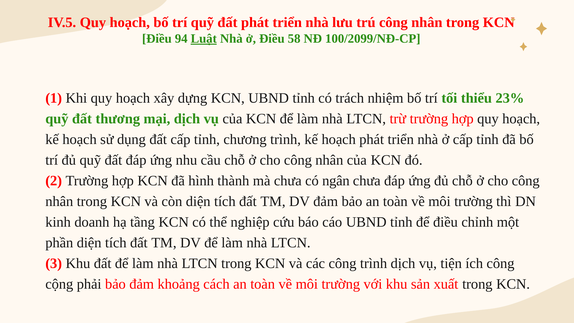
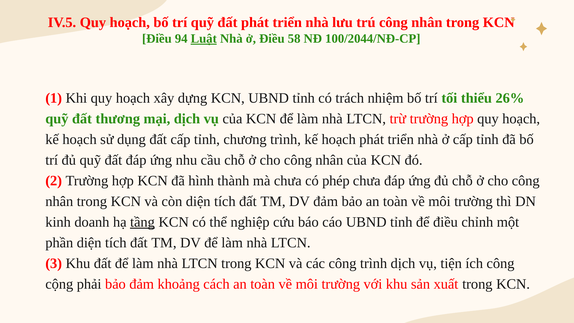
100/2099/NĐ-CP: 100/2099/NĐ-CP -> 100/2044/NĐ-CP
23%: 23% -> 26%
ngân: ngân -> phép
tầng underline: none -> present
